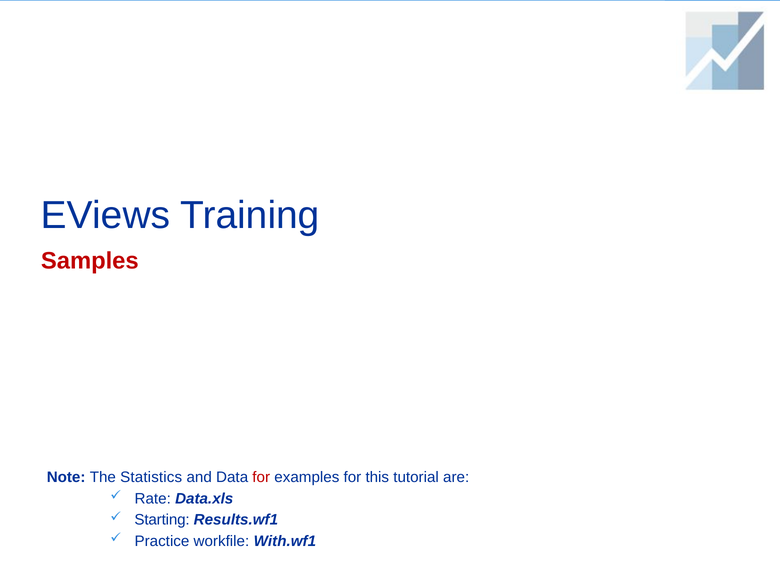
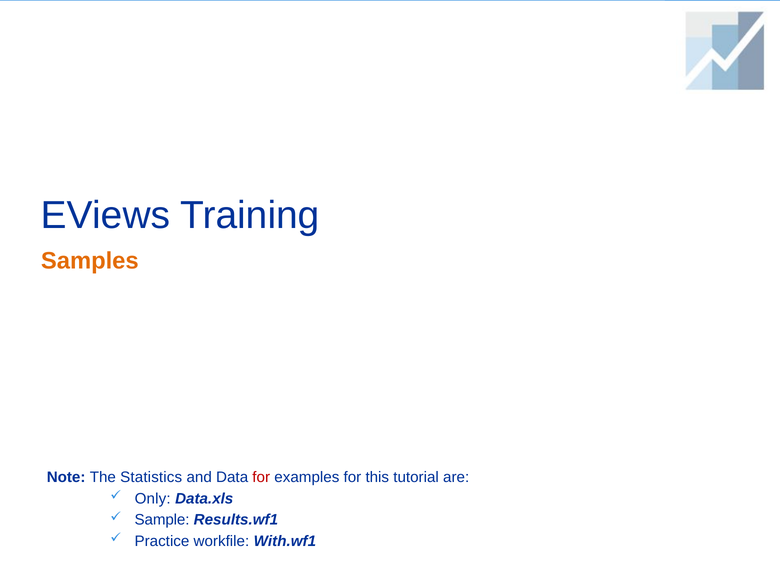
Samples colour: red -> orange
Rate: Rate -> Only
Starting: Starting -> Sample
